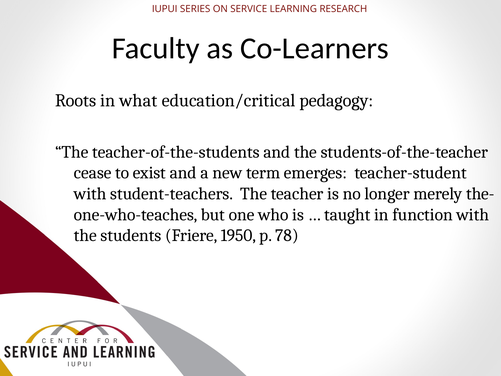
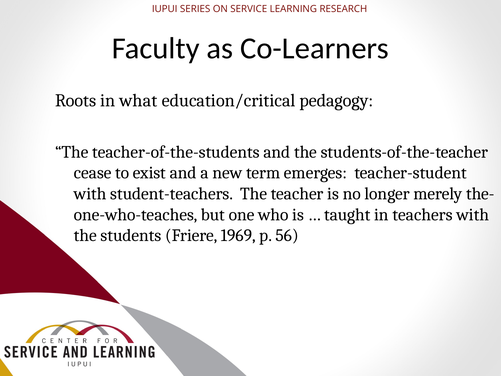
function: function -> teachers
1950: 1950 -> 1969
78: 78 -> 56
